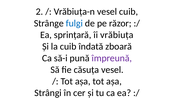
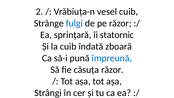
vrăbiuța: vrăbiuța -> statornic
împreună colour: purple -> blue
căsuța vesel: vesel -> răzor
